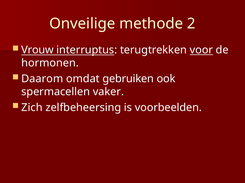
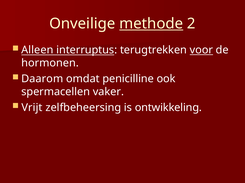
methode underline: none -> present
Vrouw: Vrouw -> Alleen
gebruiken: gebruiken -> penicilline
Zich: Zich -> Vrijt
voorbeelden: voorbeelden -> ontwikkeling
